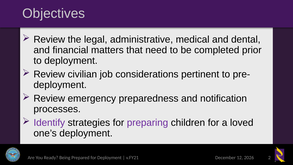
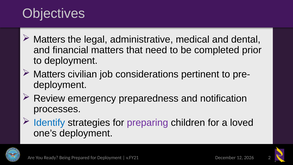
Review at (49, 39): Review -> Matters
Review at (49, 74): Review -> Matters
Identify colour: purple -> blue
